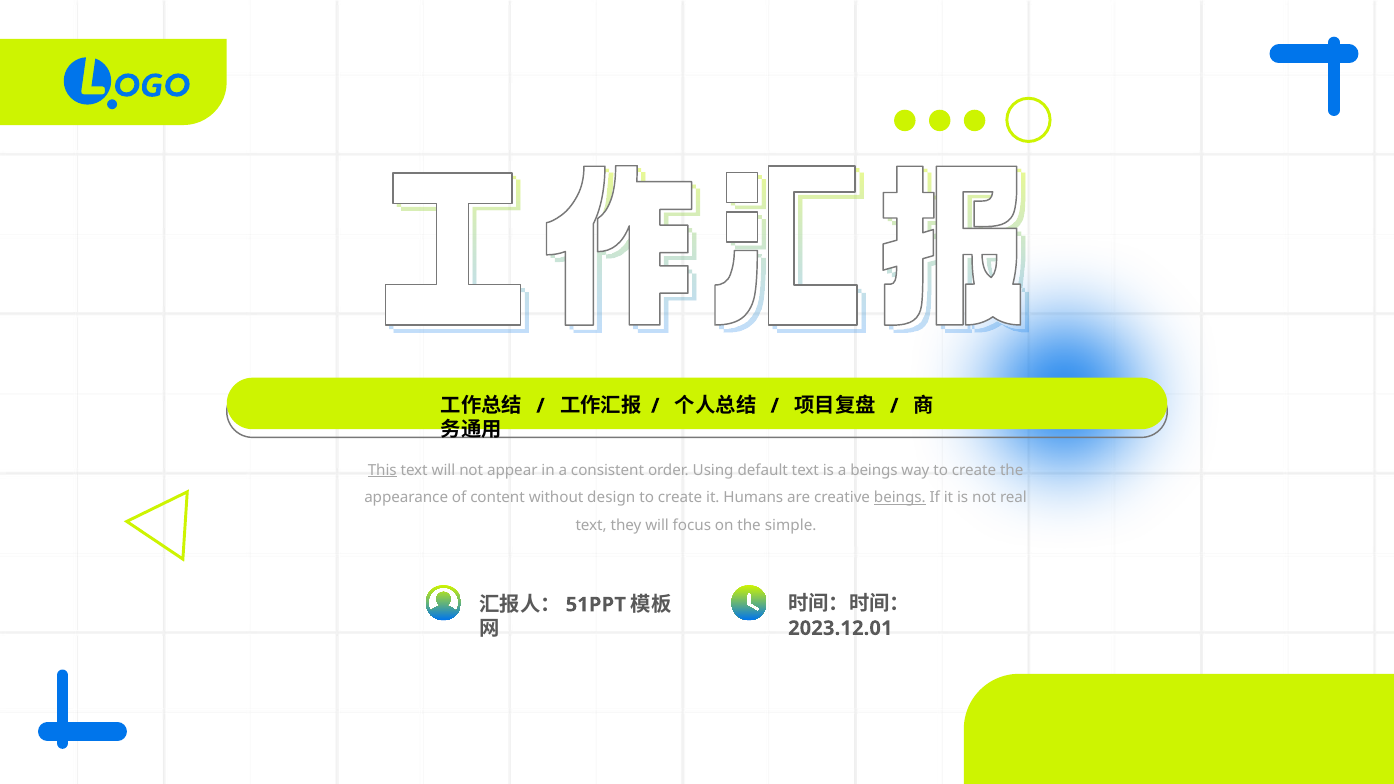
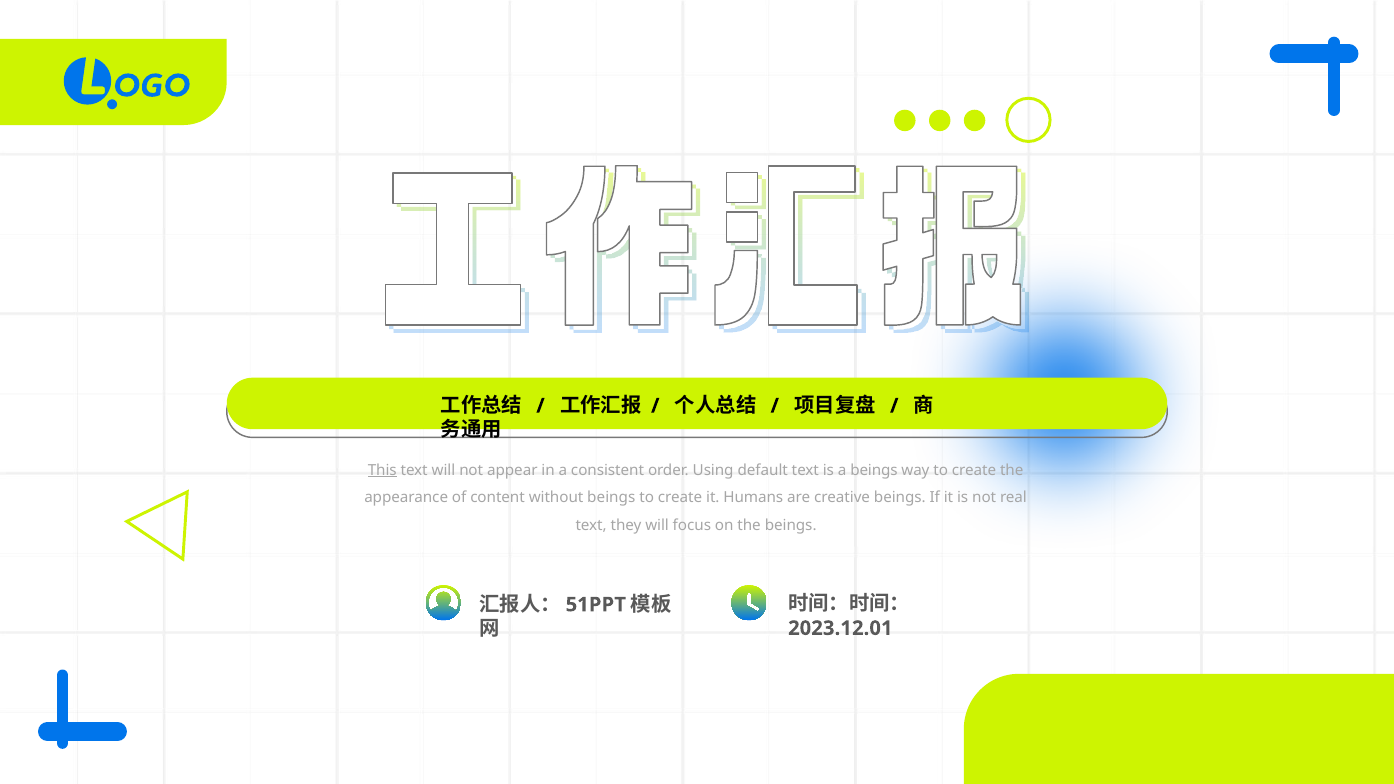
without design: design -> beings
beings at (900, 498) underline: present -> none
the simple: simple -> beings
